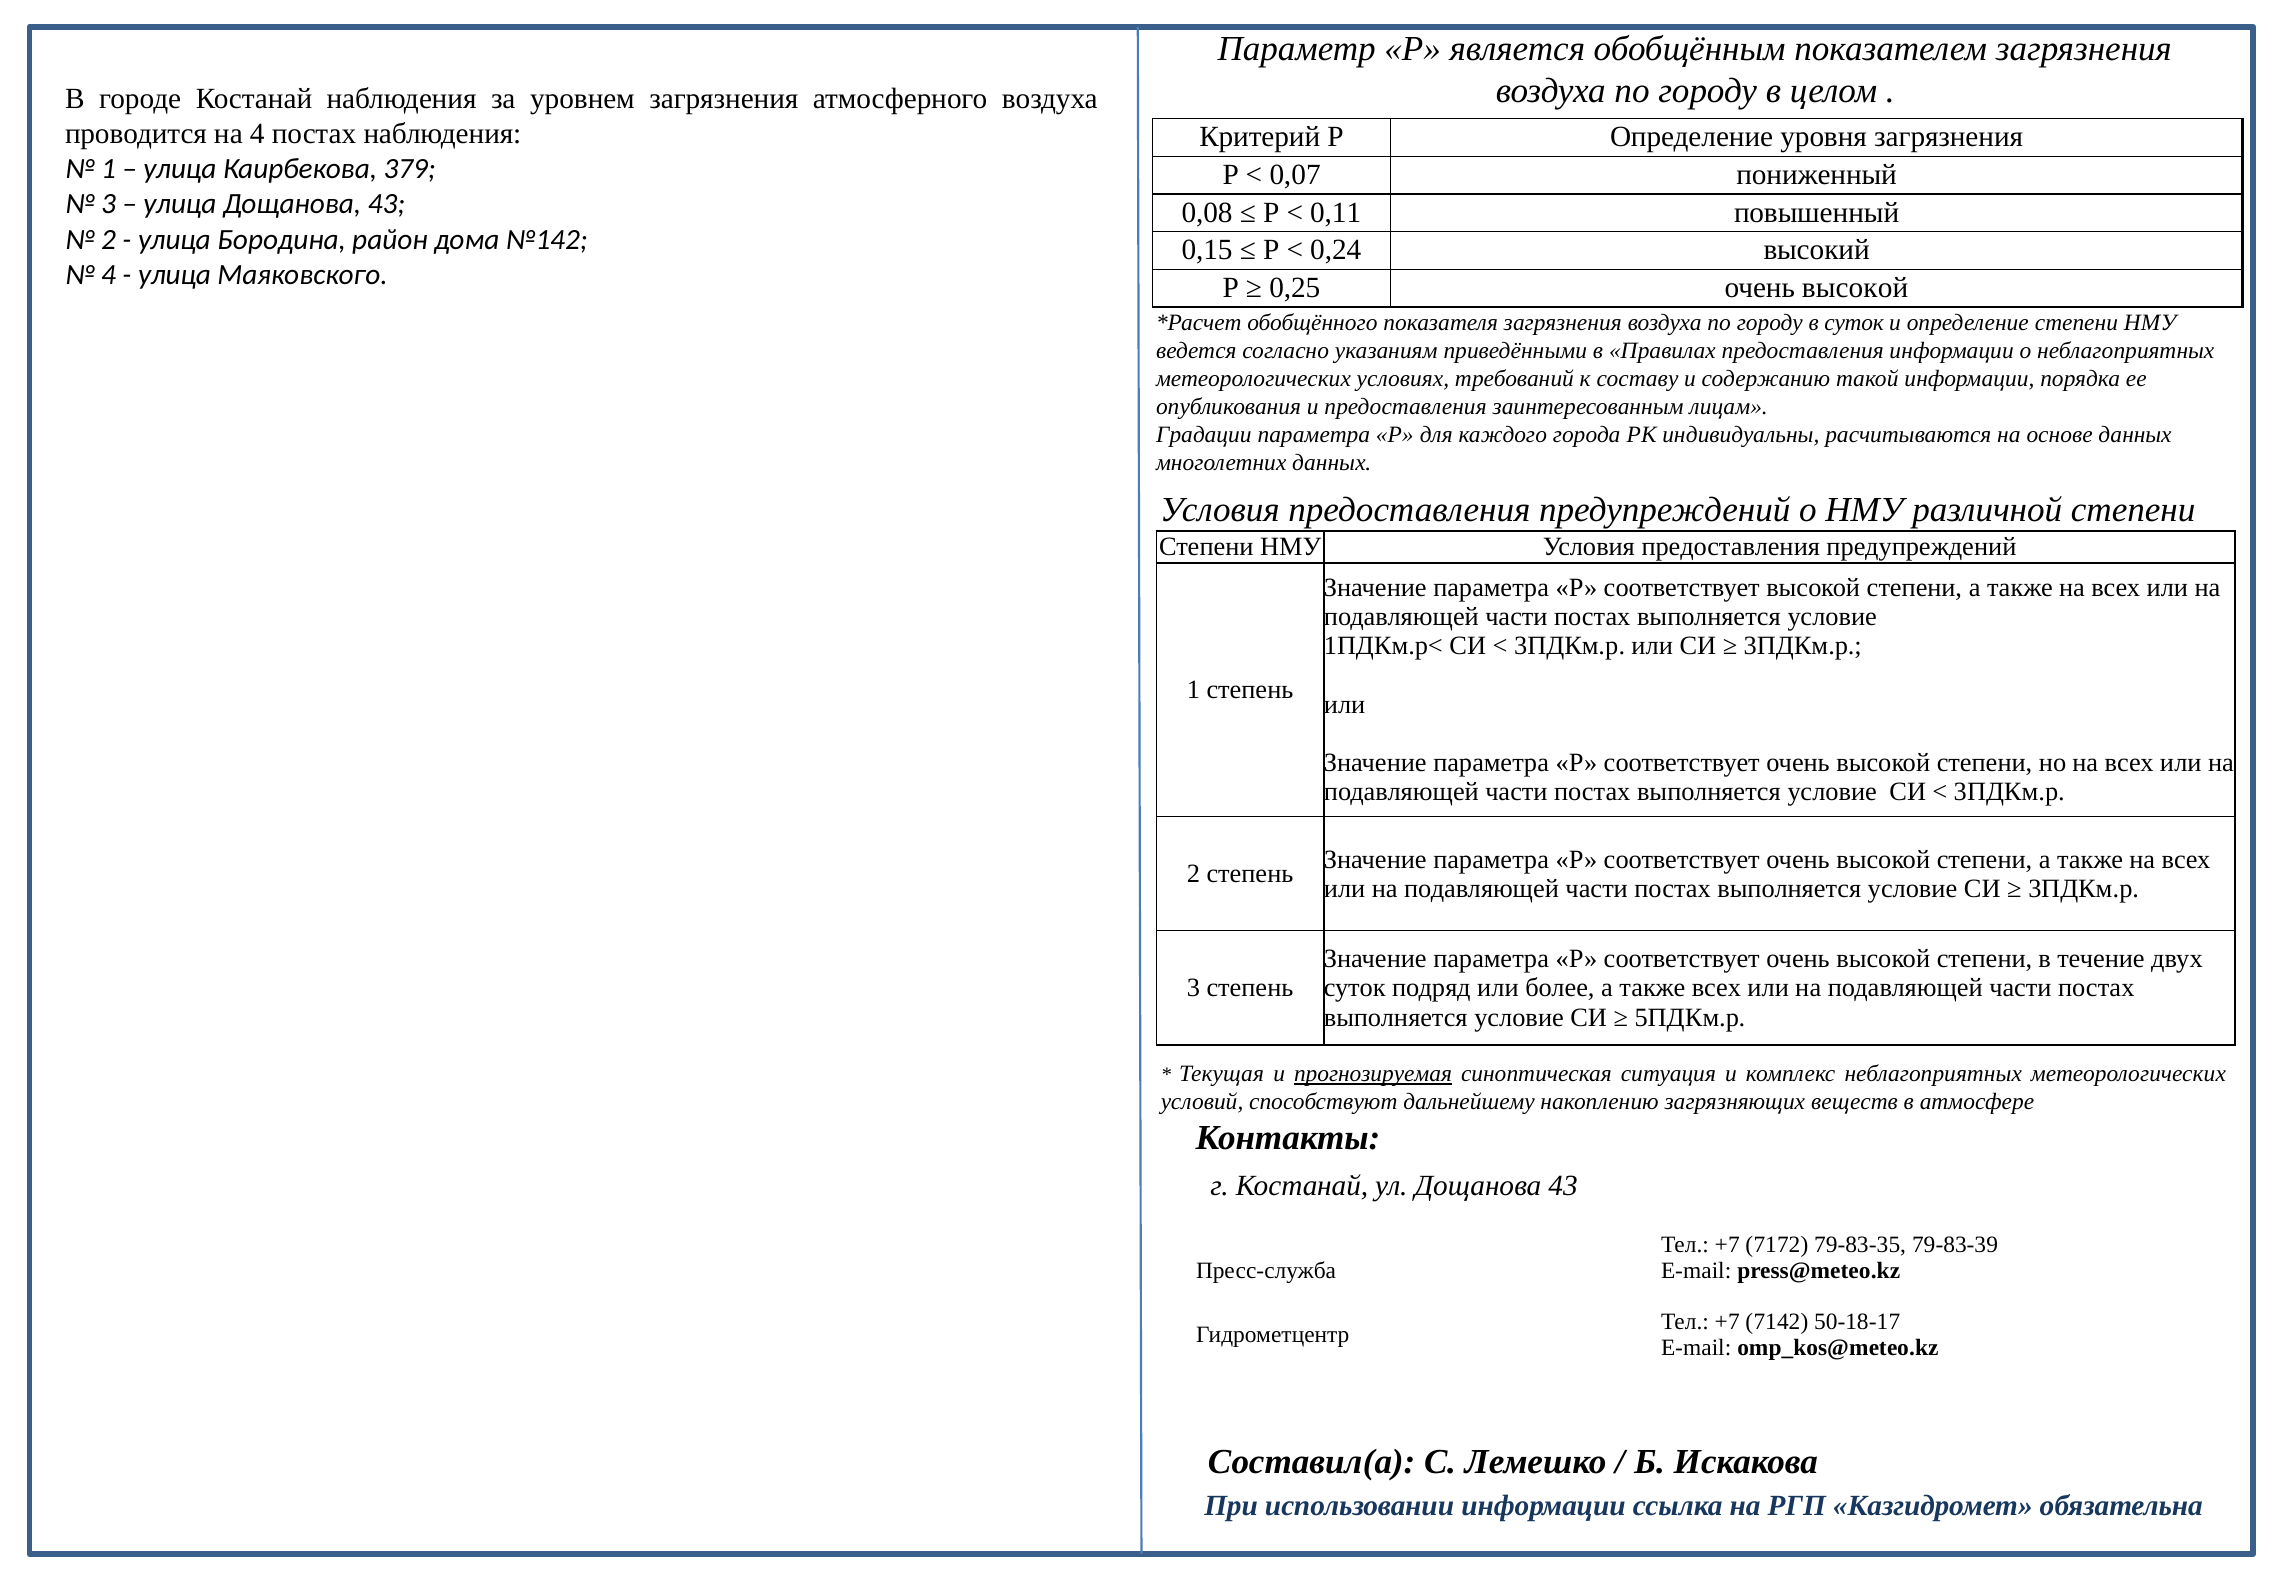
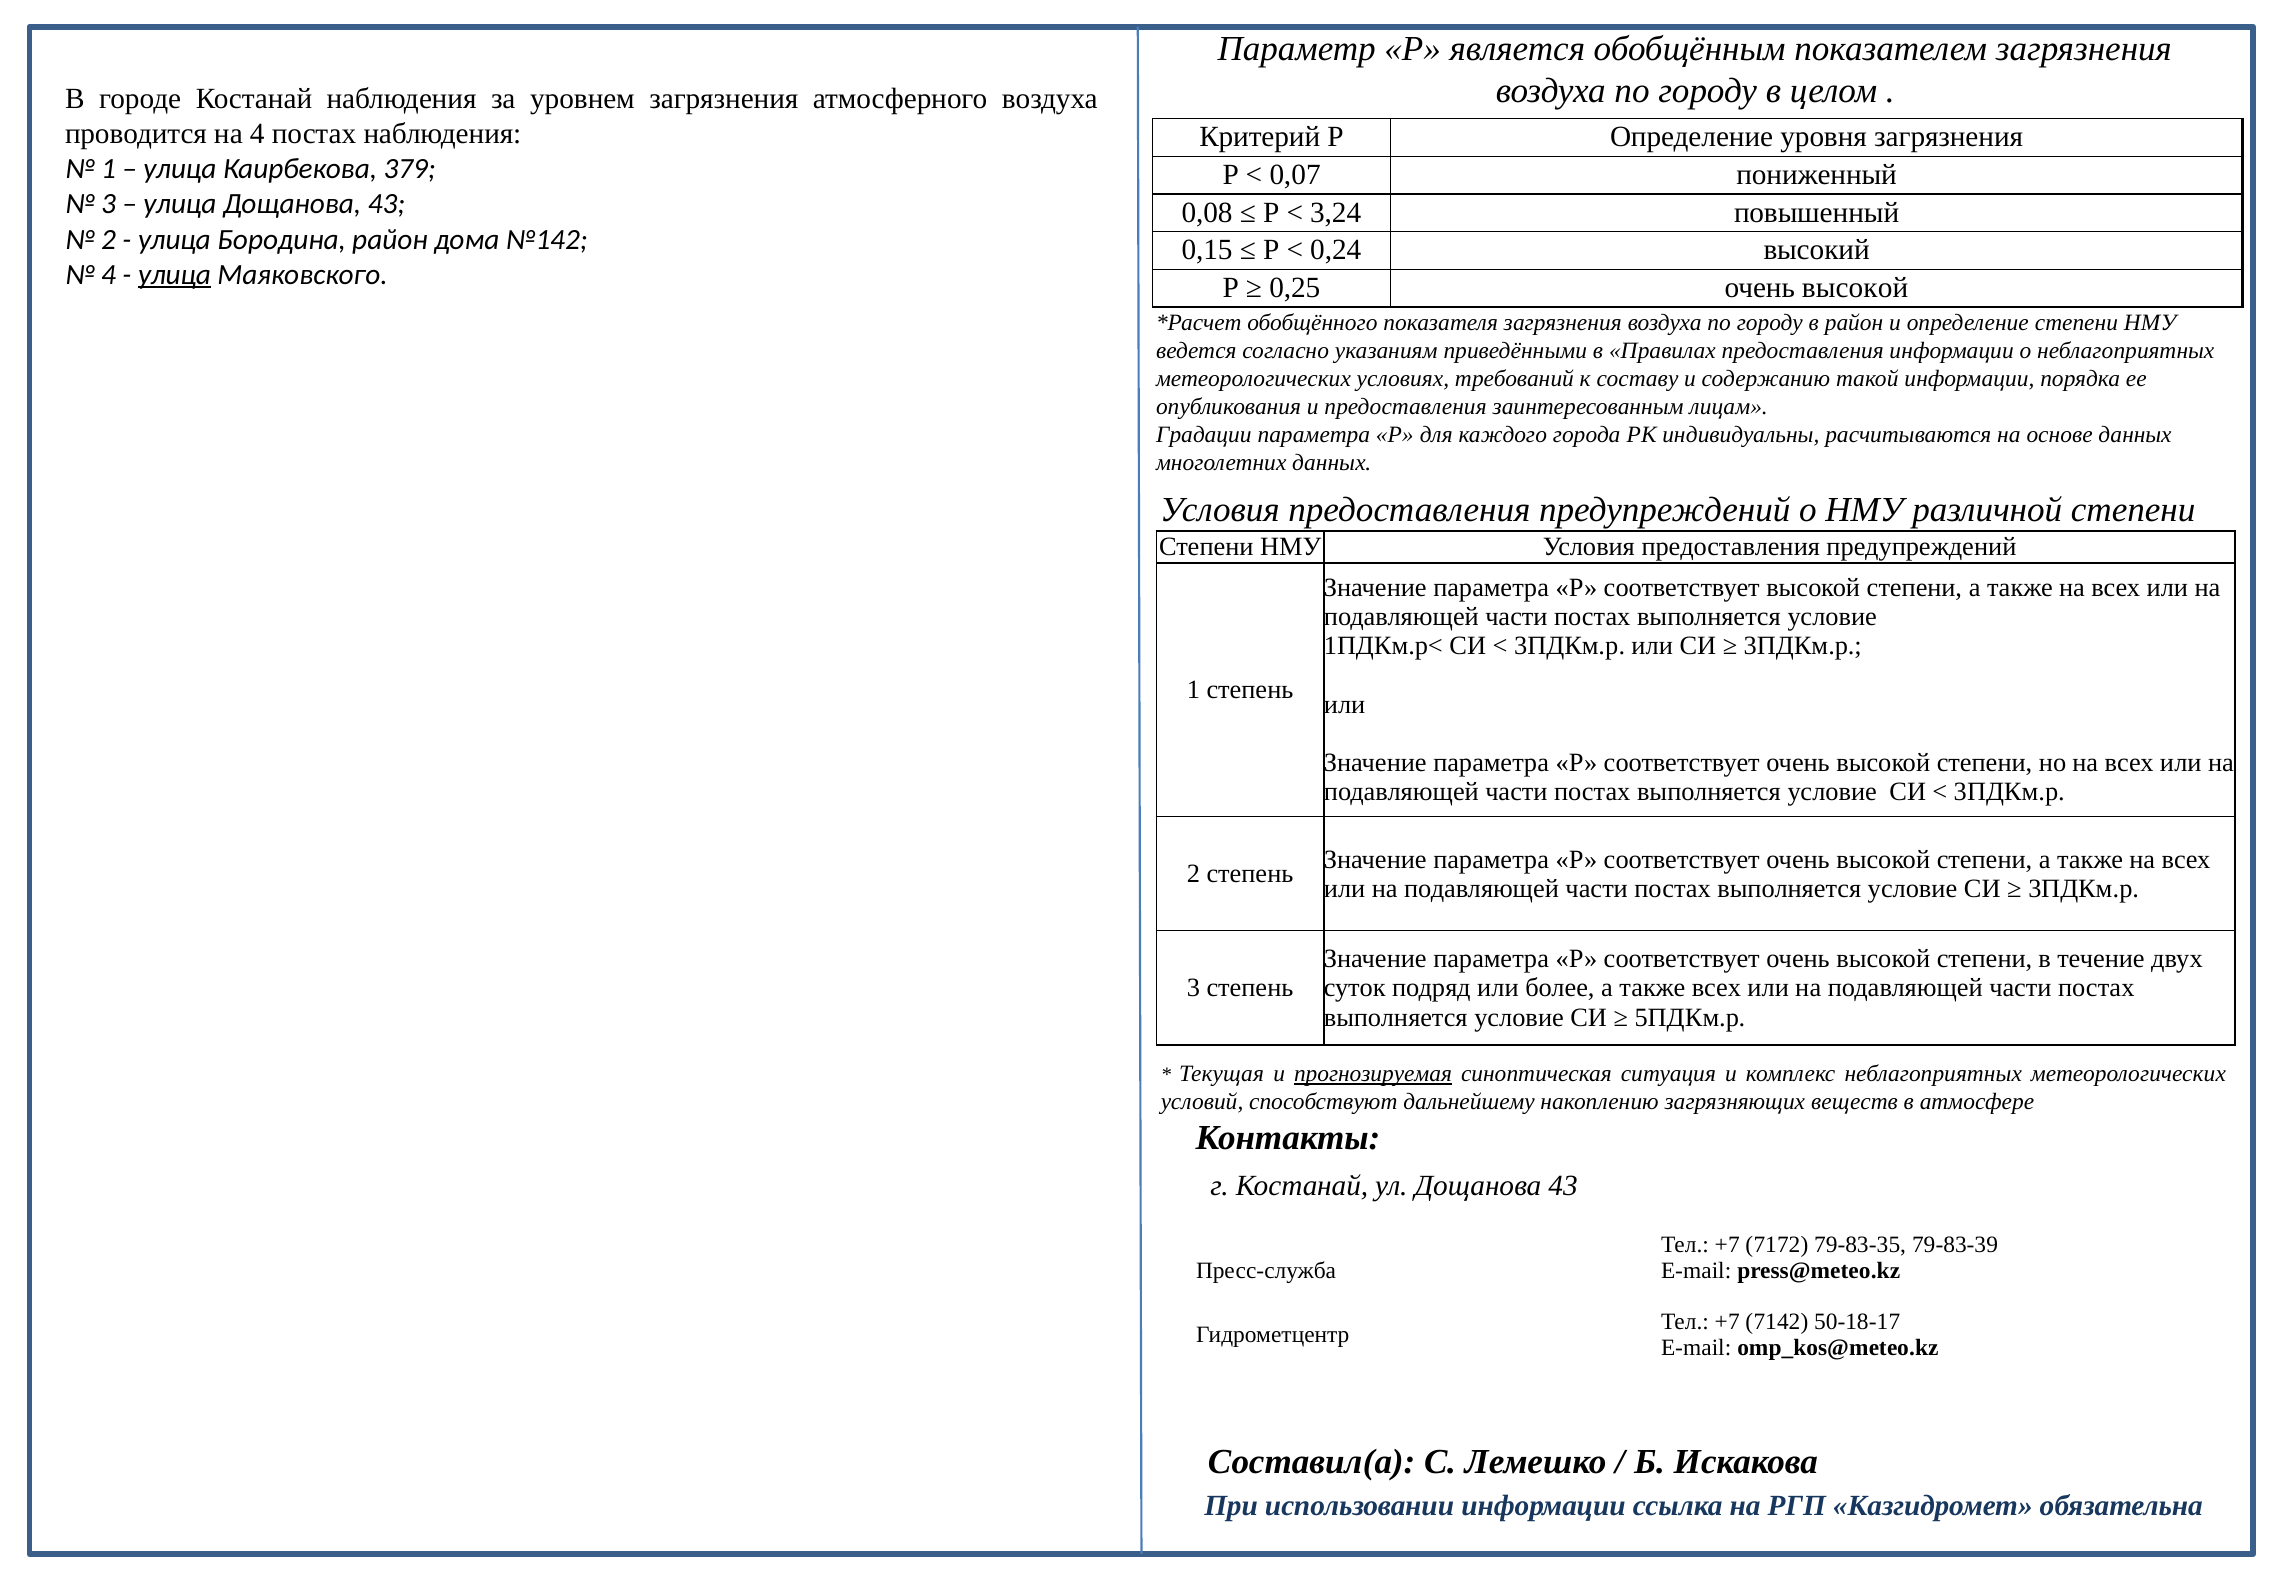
0,11: 0,11 -> 3,24
улица at (175, 274) underline: none -> present
в суток: суток -> район
